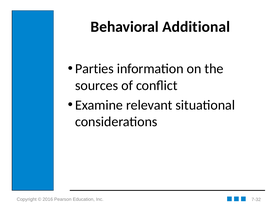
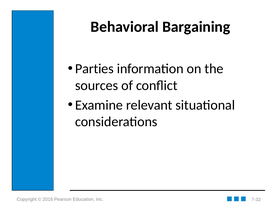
Additional: Additional -> Bargaining
